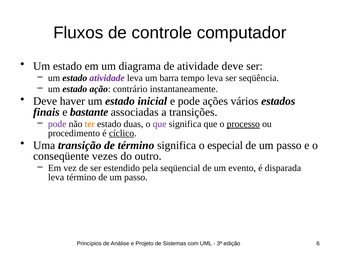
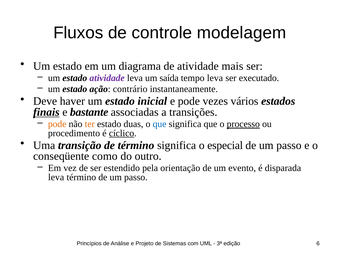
computador: computador -> modelagem
atividade deve: deve -> mais
barra: barra -> saída
seqüência: seqüência -> executado
ações: ações -> vezes
finais underline: none -> present
pode at (57, 124) colour: purple -> orange
que at (160, 124) colour: purple -> blue
vezes: vezes -> como
seqüencial: seqüencial -> orientação
